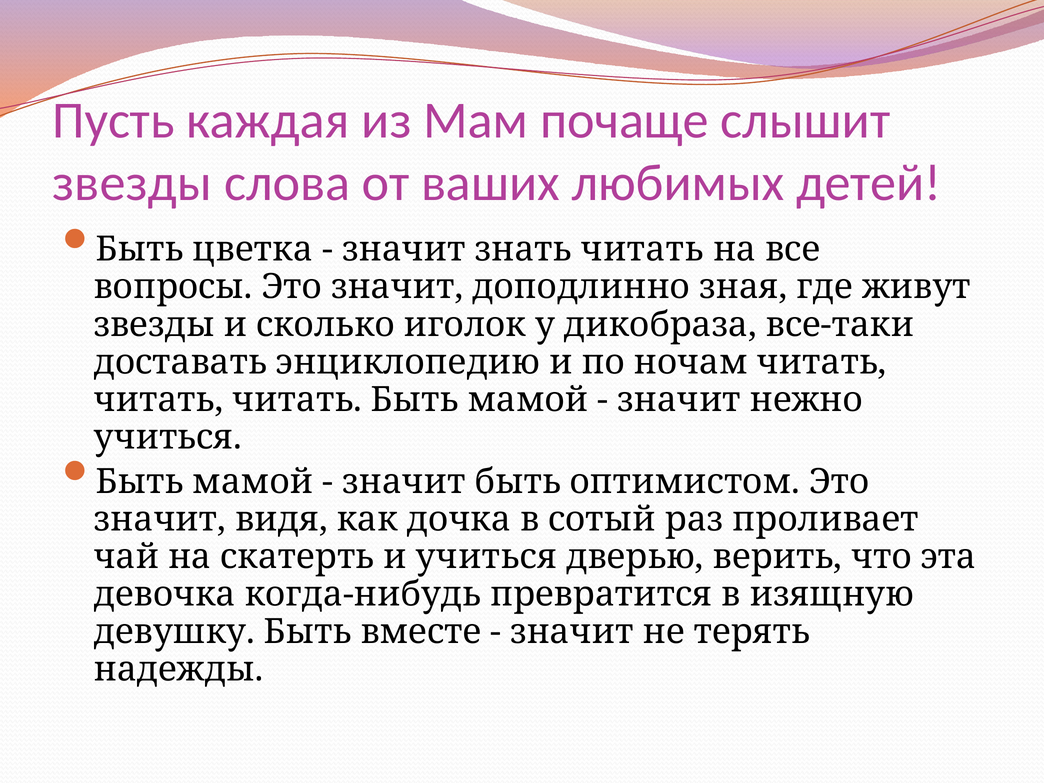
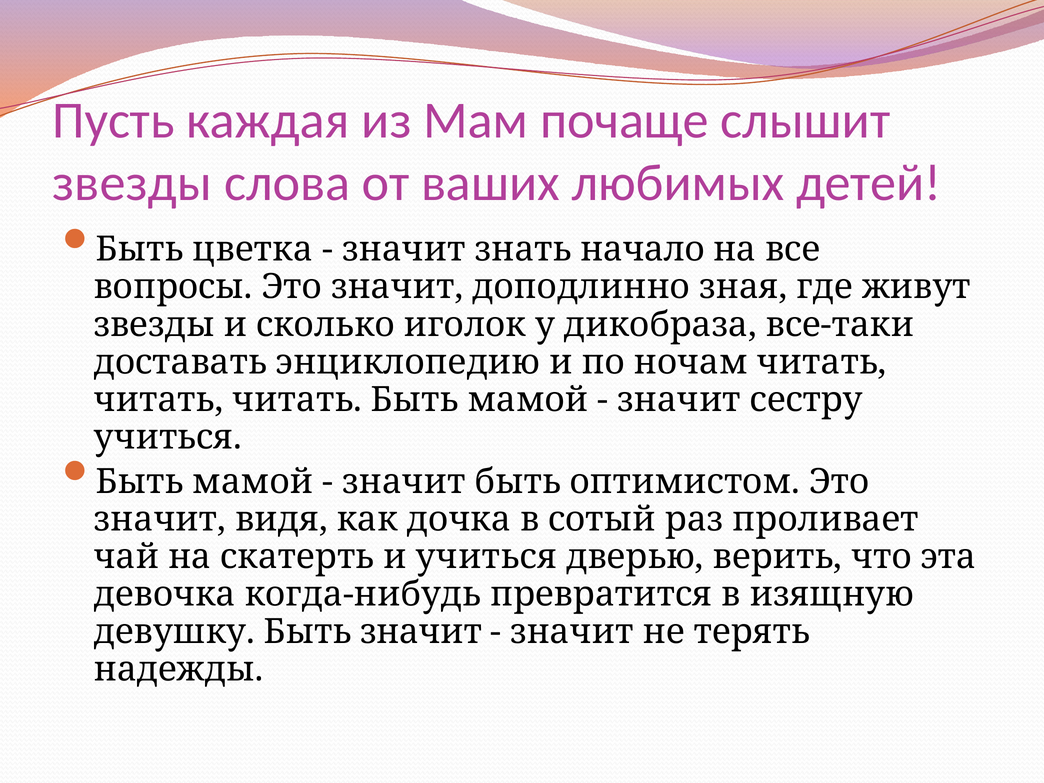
знать читать: читать -> начало
нежно: нежно -> сестру
Быть вместе: вместе -> значит
